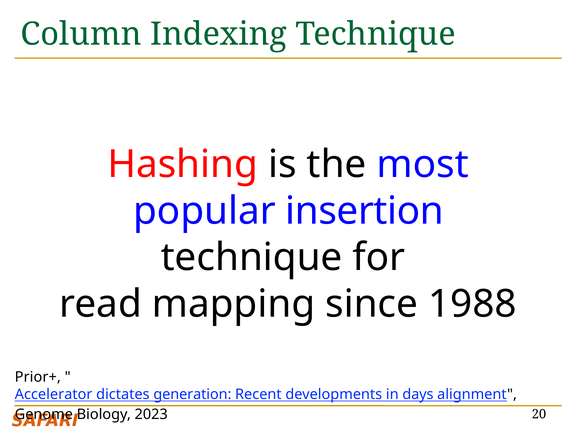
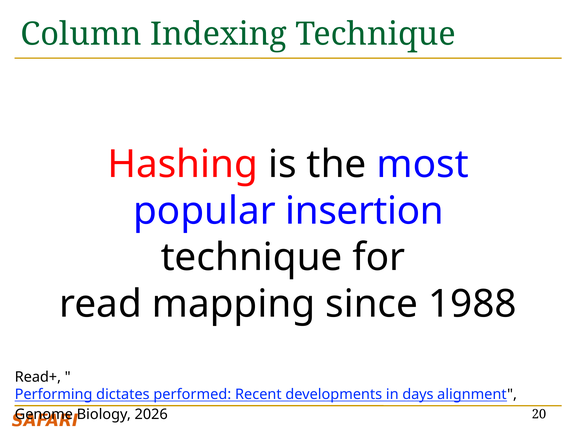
Prior+: Prior+ -> Read+
Accelerator: Accelerator -> Performing
generation: generation -> performed
2023: 2023 -> 2026
